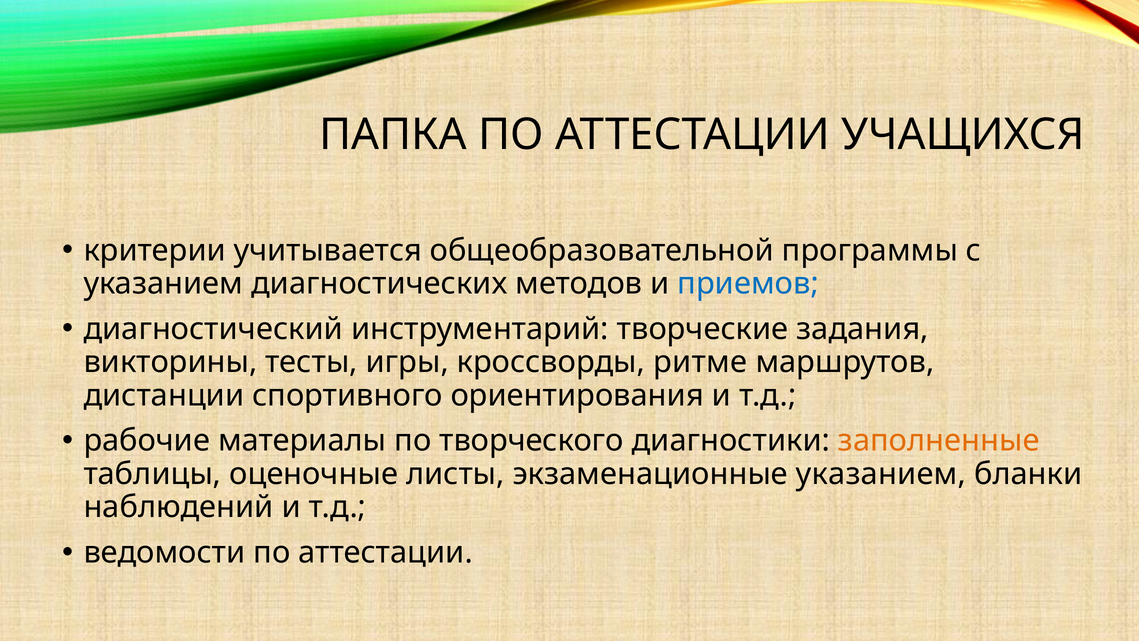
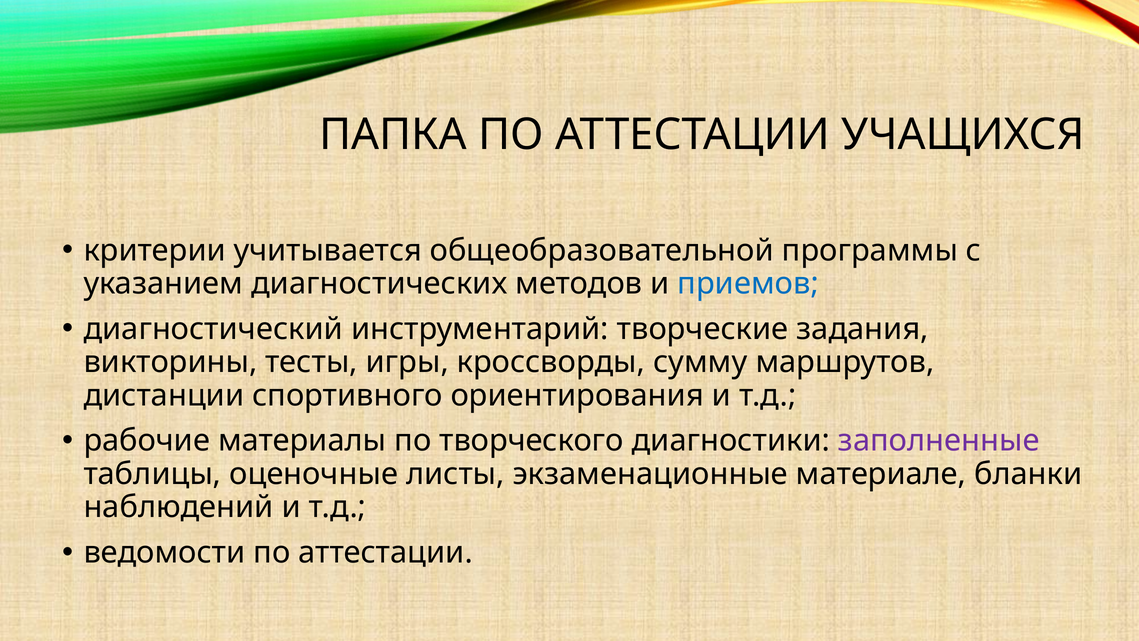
ритме: ритме -> сумму
заполненные colour: orange -> purple
экзаменационные указанием: указанием -> материале
